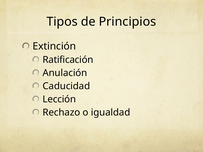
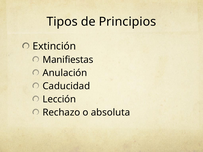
Ratificación: Ratificación -> Manifiestas
igualdad: igualdad -> absoluta
